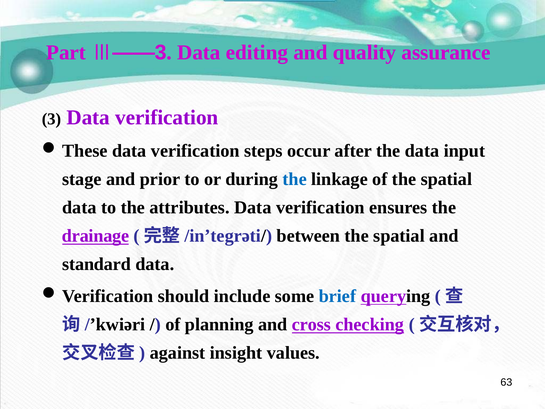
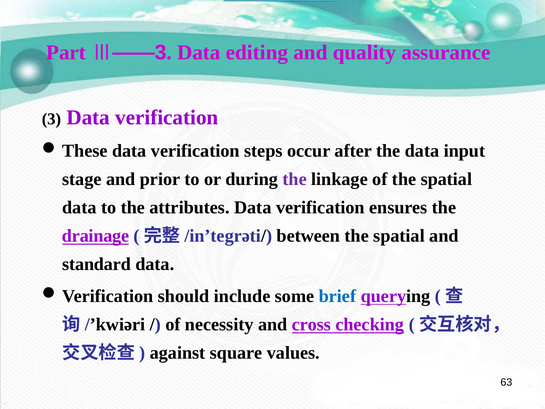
the at (295, 179) colour: blue -> purple
planning: planning -> necessity
insight: insight -> square
